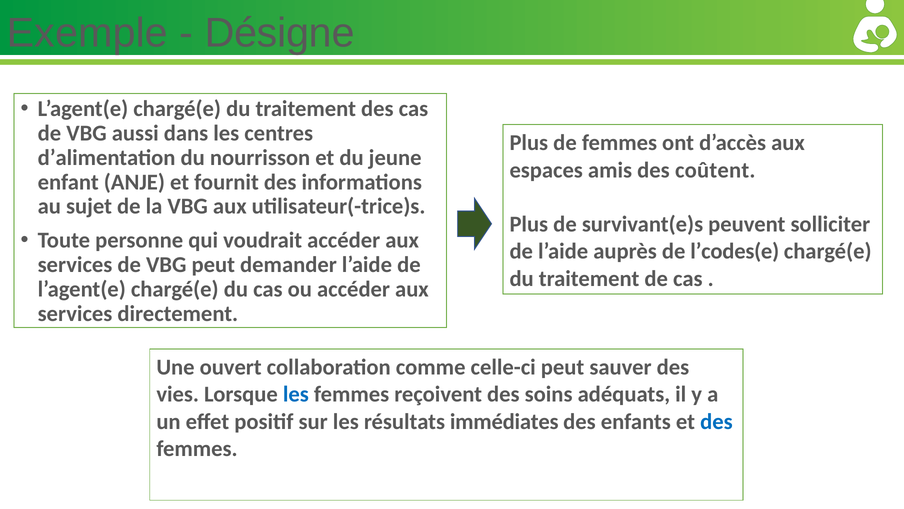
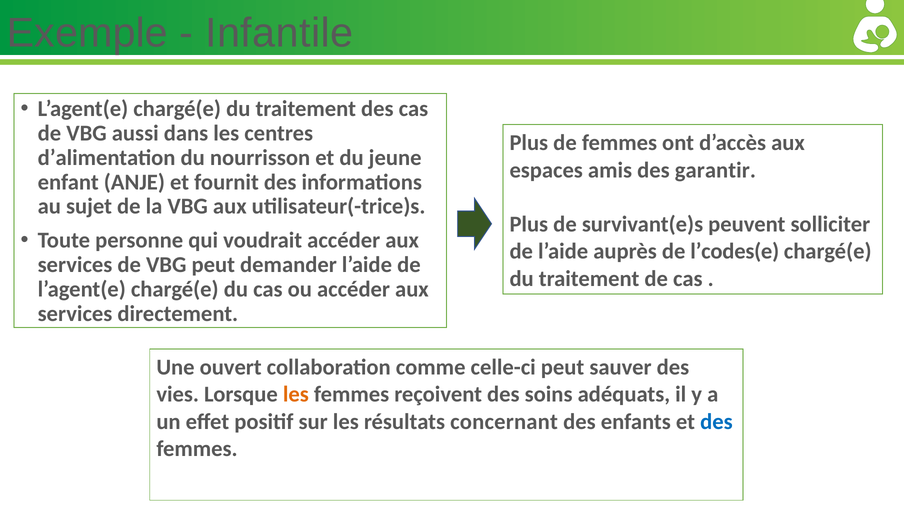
Désigne: Désigne -> Infantile
coûtent: coûtent -> garantir
les at (296, 394) colour: blue -> orange
immédiates: immédiates -> concernant
